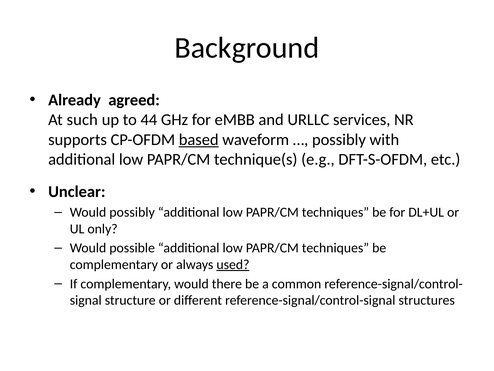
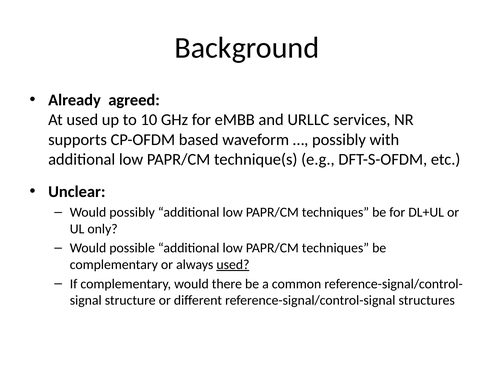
At such: such -> used
44: 44 -> 10
based underline: present -> none
